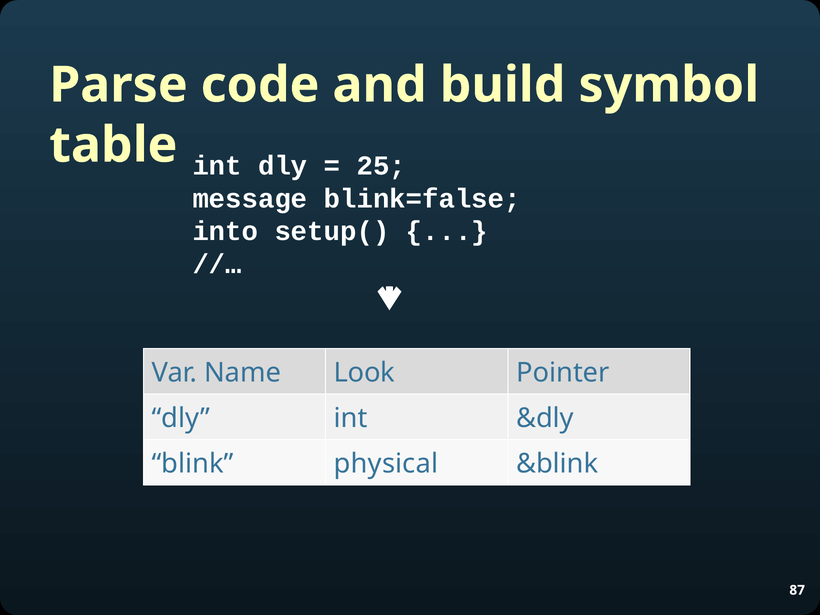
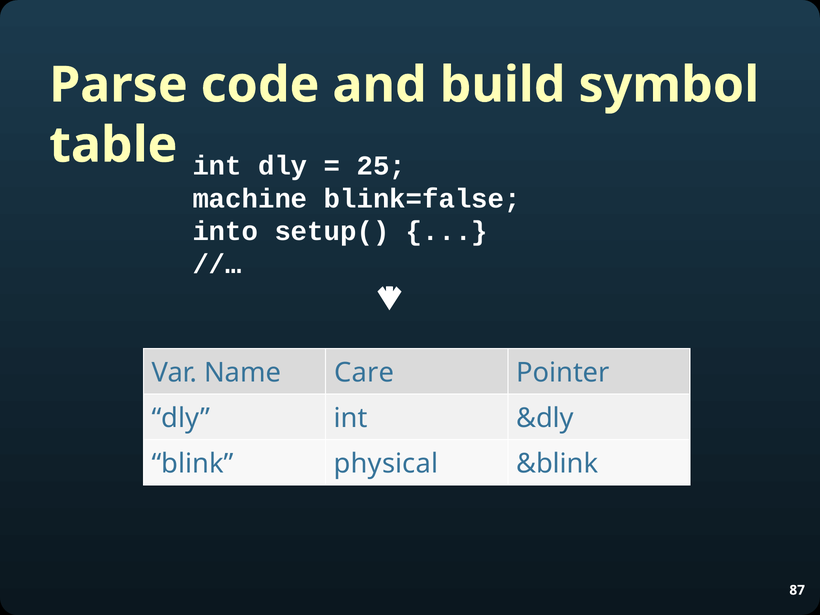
message: message -> machine
Look: Look -> Care
